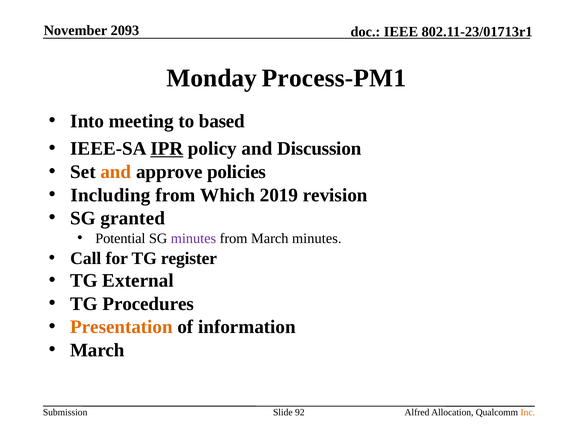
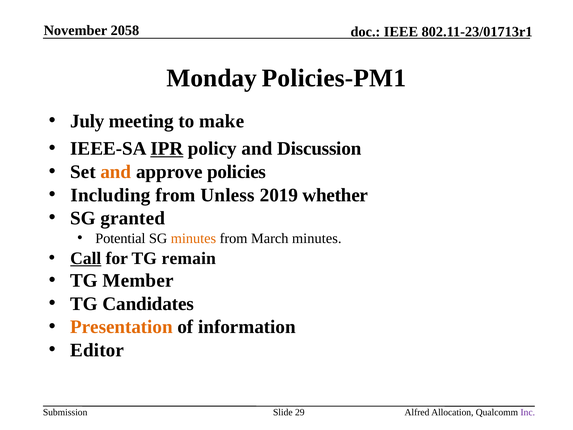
2093: 2093 -> 2058
Process-PM1: Process-PM1 -> Policies-PM1
Into: Into -> July
based: based -> make
Which: Which -> Unless
revision: revision -> whether
minutes at (193, 238) colour: purple -> orange
Call underline: none -> present
register: register -> remain
External: External -> Member
Procedures: Procedures -> Candidates
March at (97, 350): March -> Editor
92: 92 -> 29
Inc colour: orange -> purple
